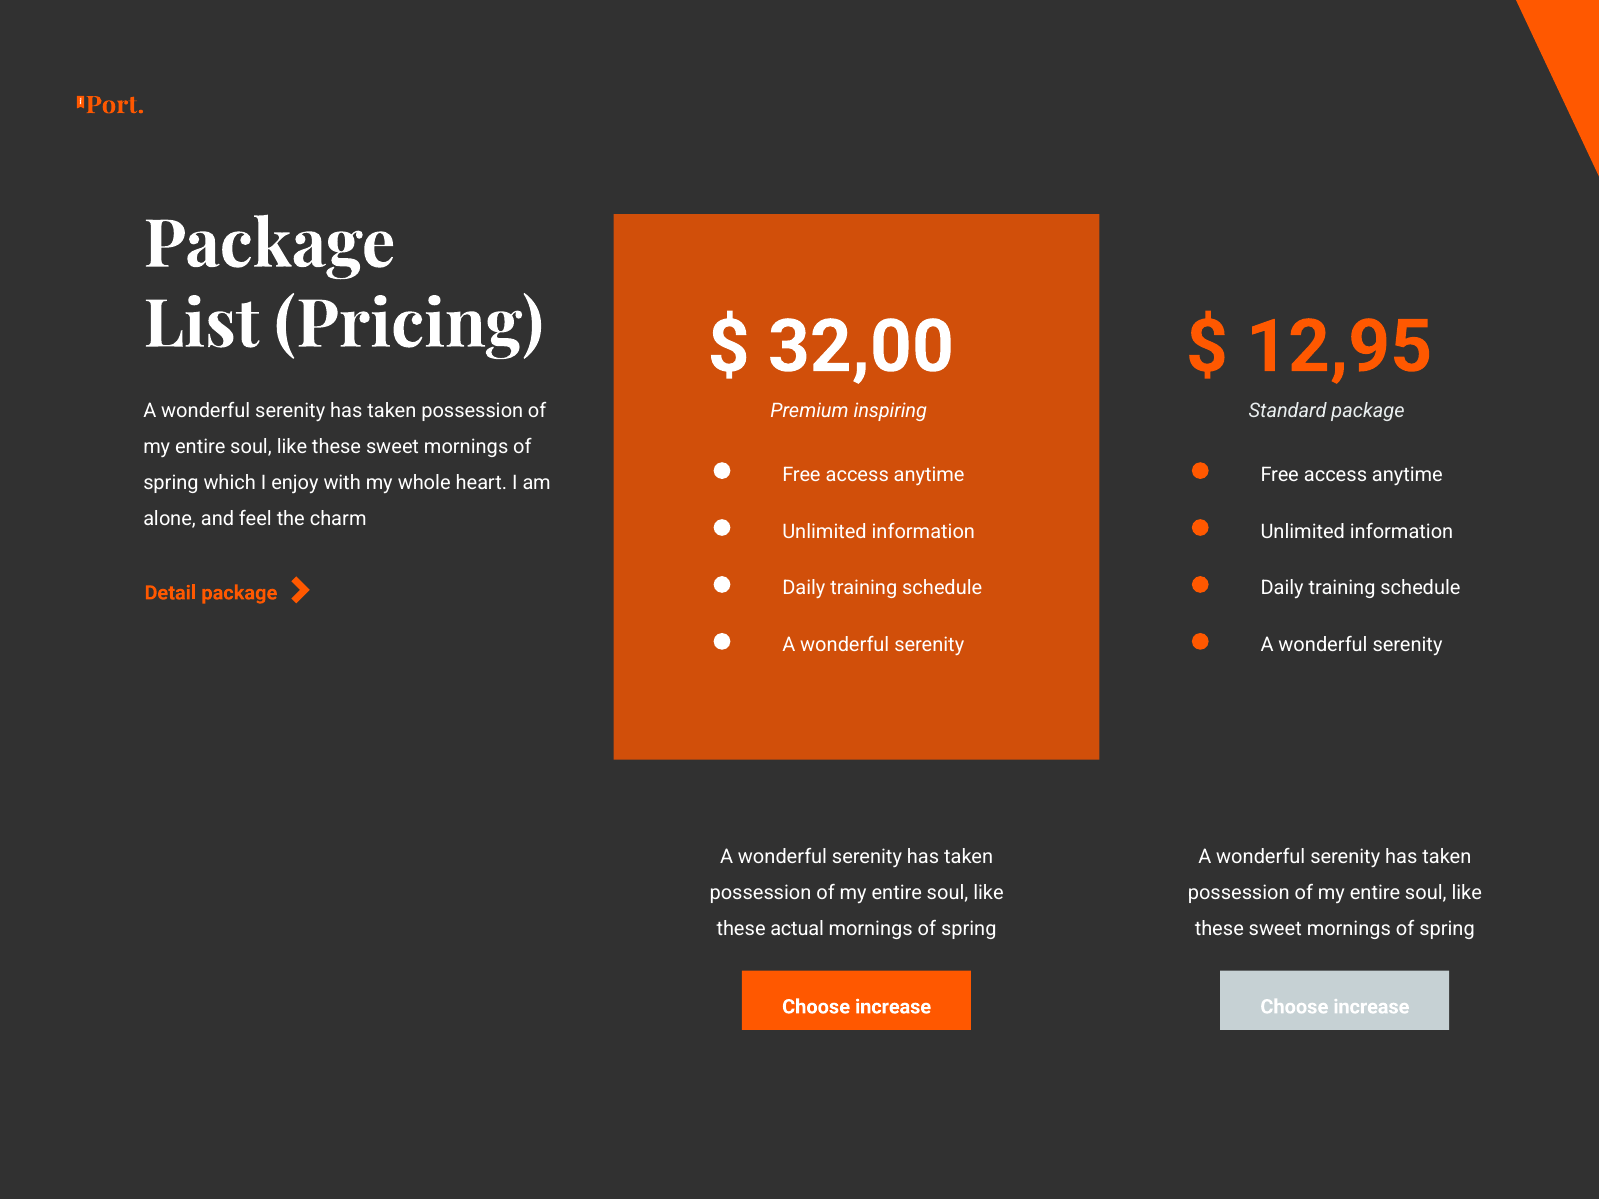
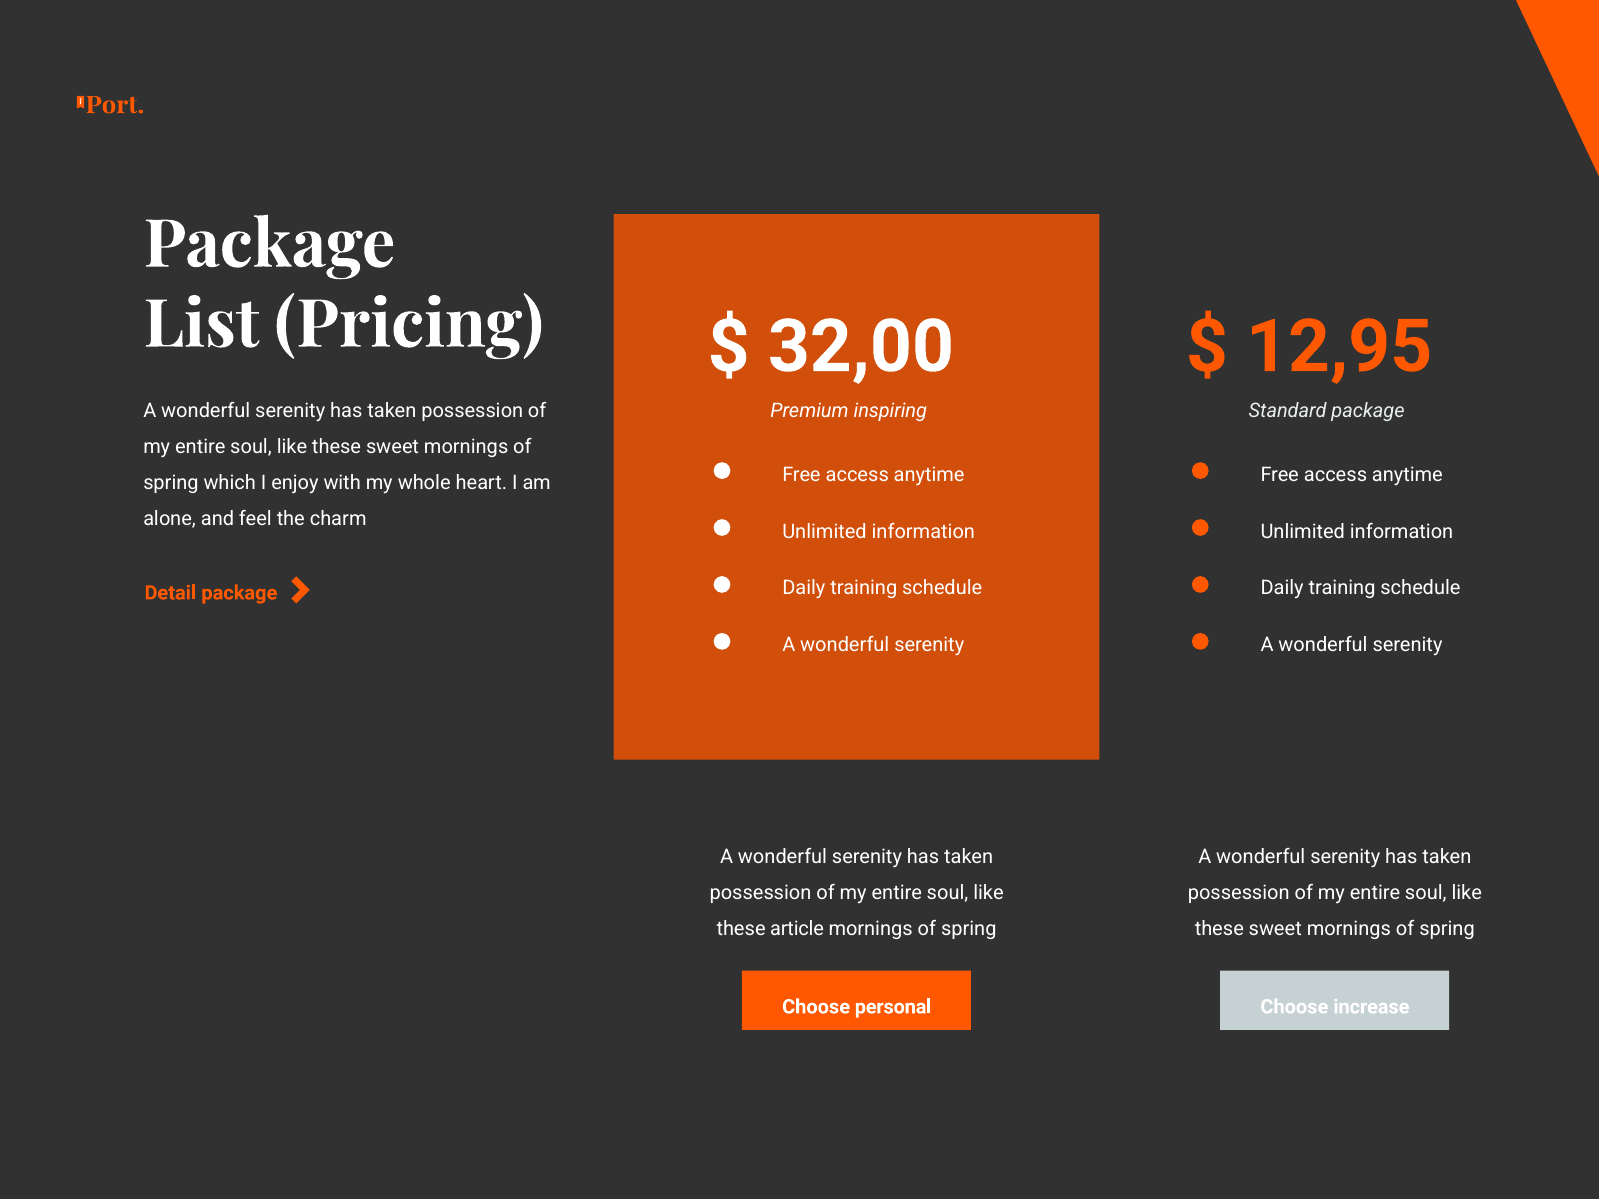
actual: actual -> article
increase at (893, 1007): increase -> personal
